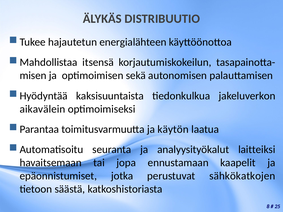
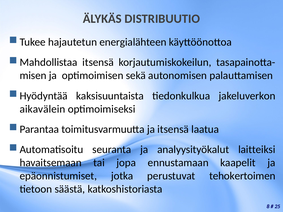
ja käytön: käytön -> itsensä
sähkökatkojen: sähkökatkojen -> tehokertoimen
